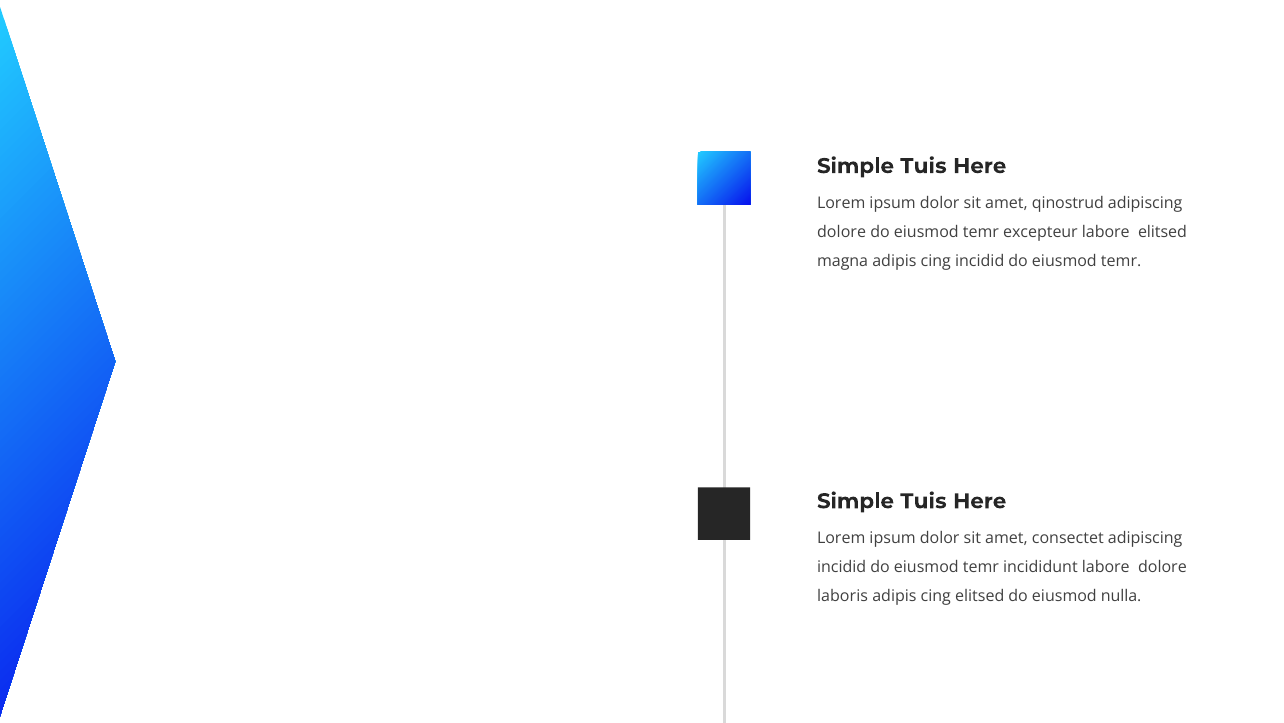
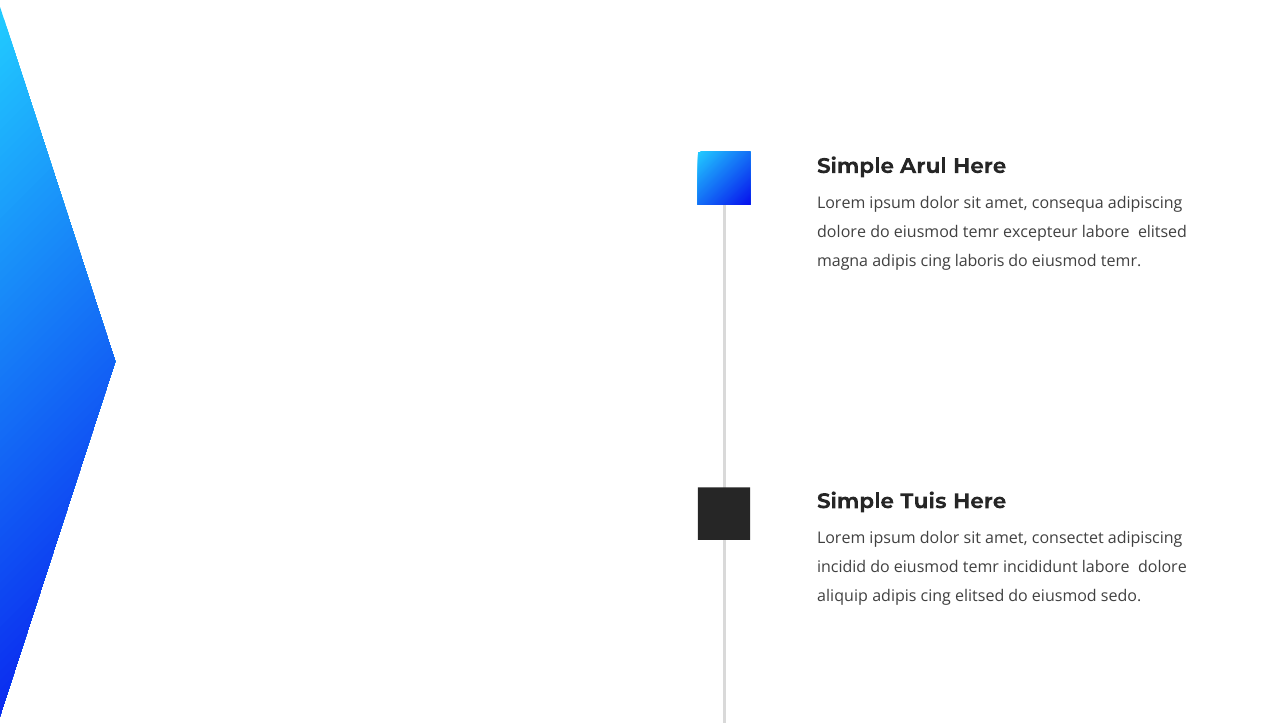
Tuis at (923, 166): Tuis -> Arul
qinostrud: qinostrud -> consequa
cing incidid: incidid -> laboris
laboris: laboris -> aliquip
nulla: nulla -> sedo
